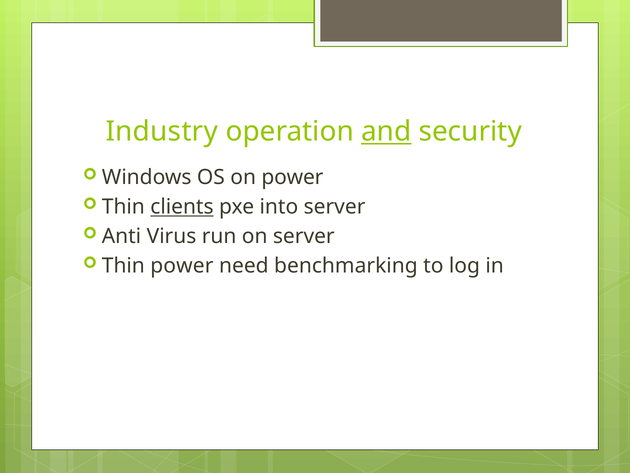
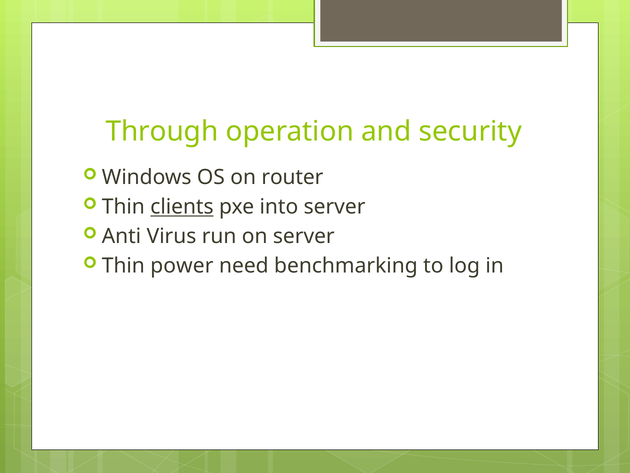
Industry: Industry -> Through
and underline: present -> none
on power: power -> router
